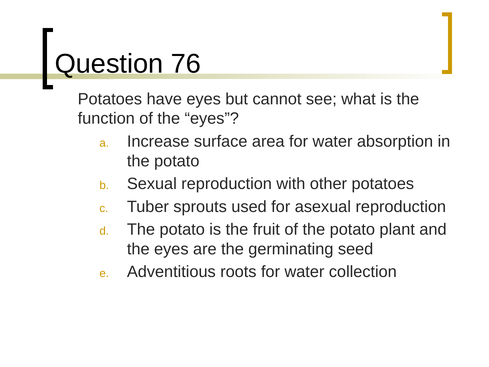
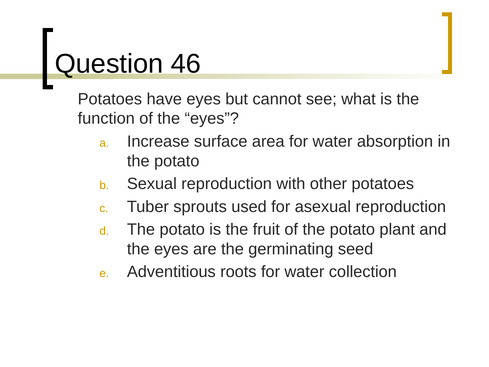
76: 76 -> 46
